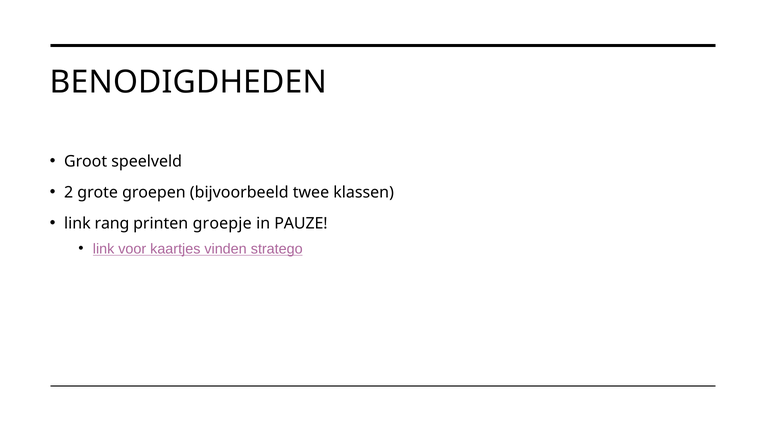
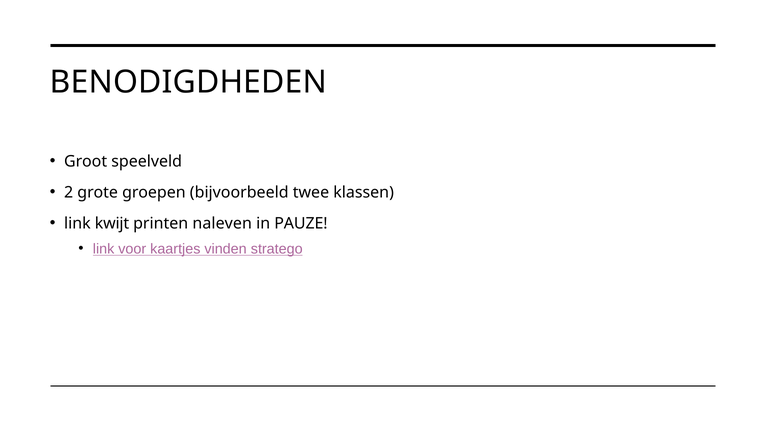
rang: rang -> kwijt
groepje: groepje -> naleven
